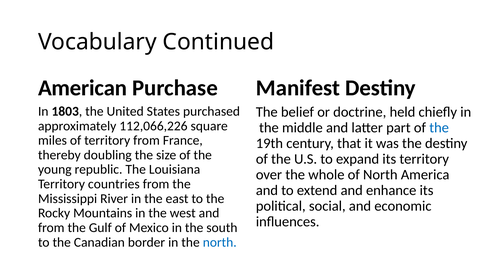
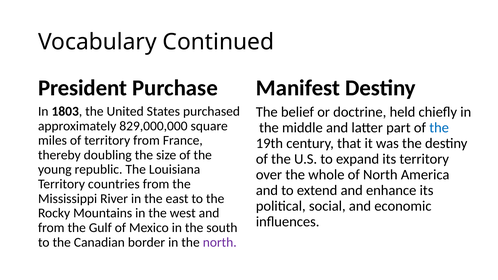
American: American -> President
112,066,226: 112,066,226 -> 829,000,000
north at (220, 242) colour: blue -> purple
